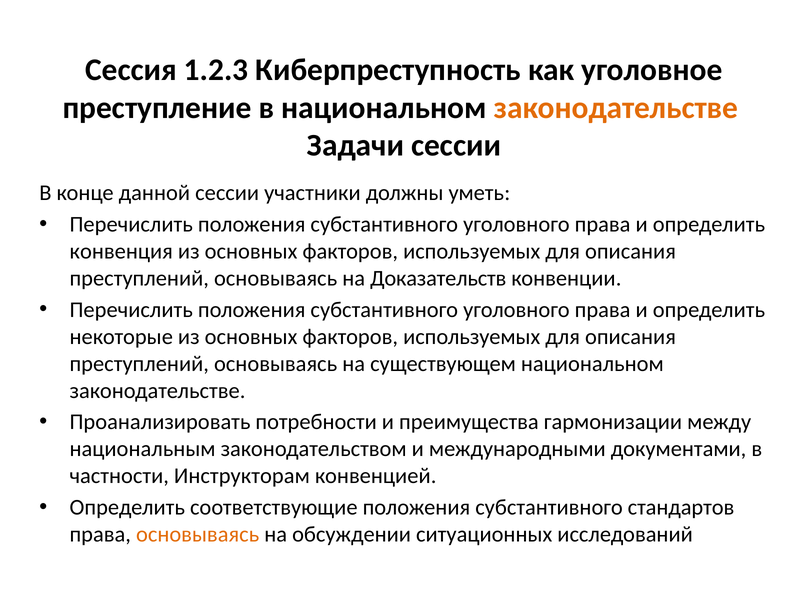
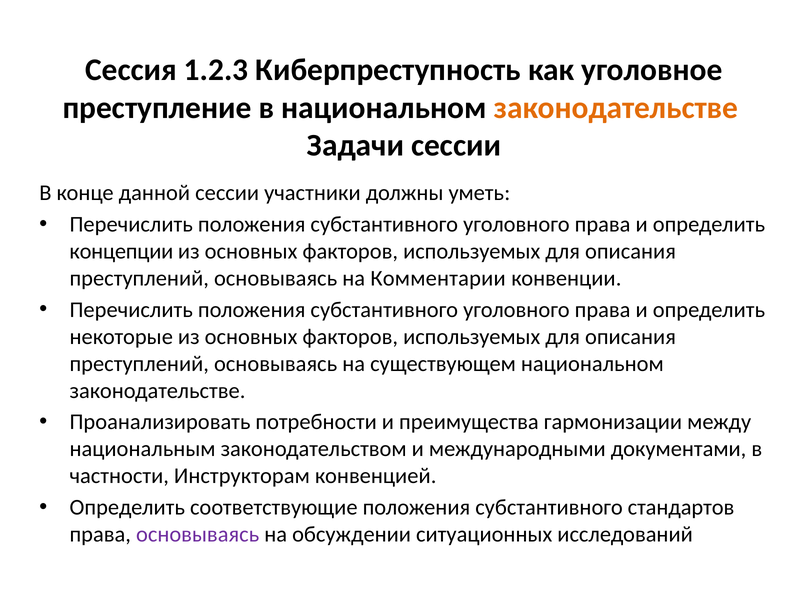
конвенция: конвенция -> концепции
Доказательств: Доказательств -> Комментарии
основываясь at (198, 534) colour: orange -> purple
